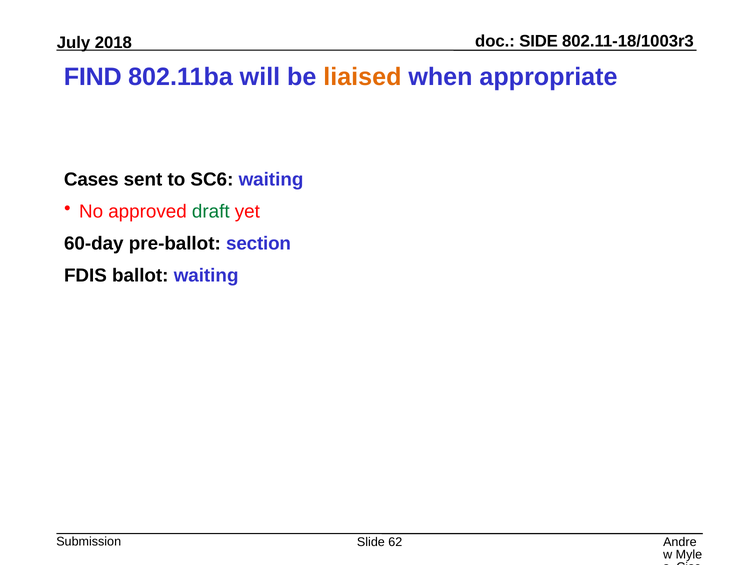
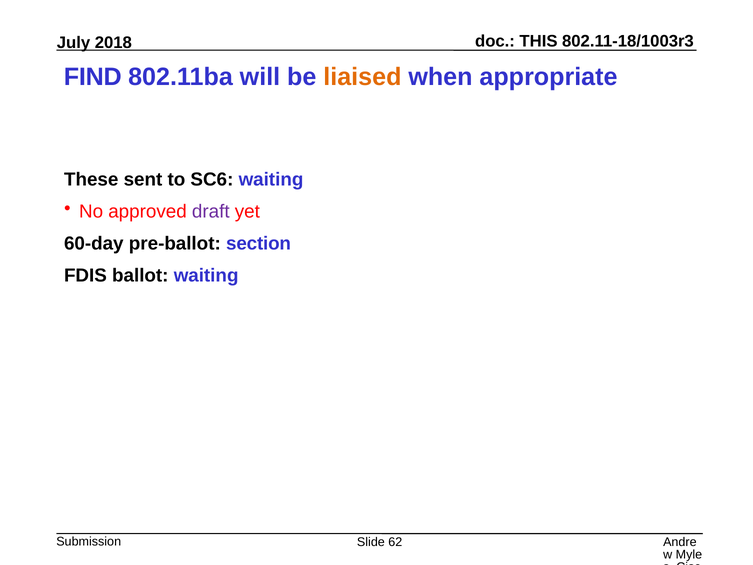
SIDE: SIDE -> THIS
Cases: Cases -> These
draft colour: green -> purple
